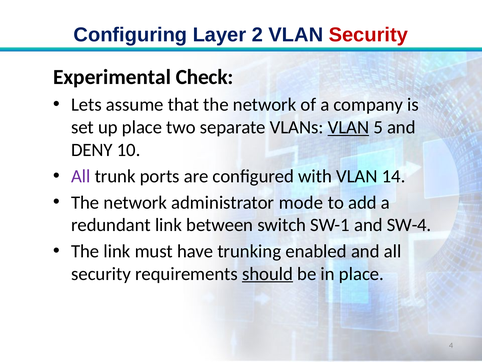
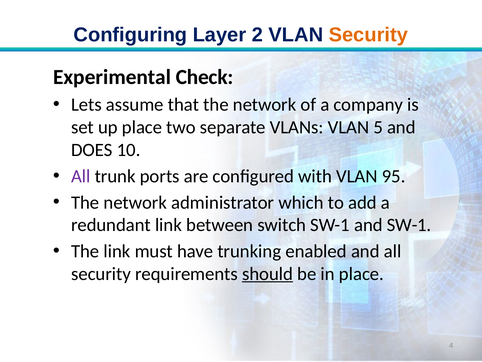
Security at (368, 35) colour: red -> orange
VLAN at (348, 127) underline: present -> none
DENY: DENY -> DOES
14: 14 -> 95
mode: mode -> which
and SW-4: SW-4 -> SW-1
